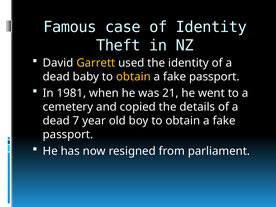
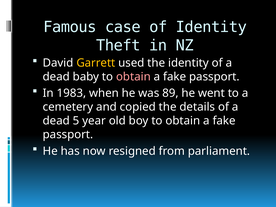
obtain at (133, 77) colour: yellow -> pink
1981: 1981 -> 1983
21: 21 -> 89
7: 7 -> 5
